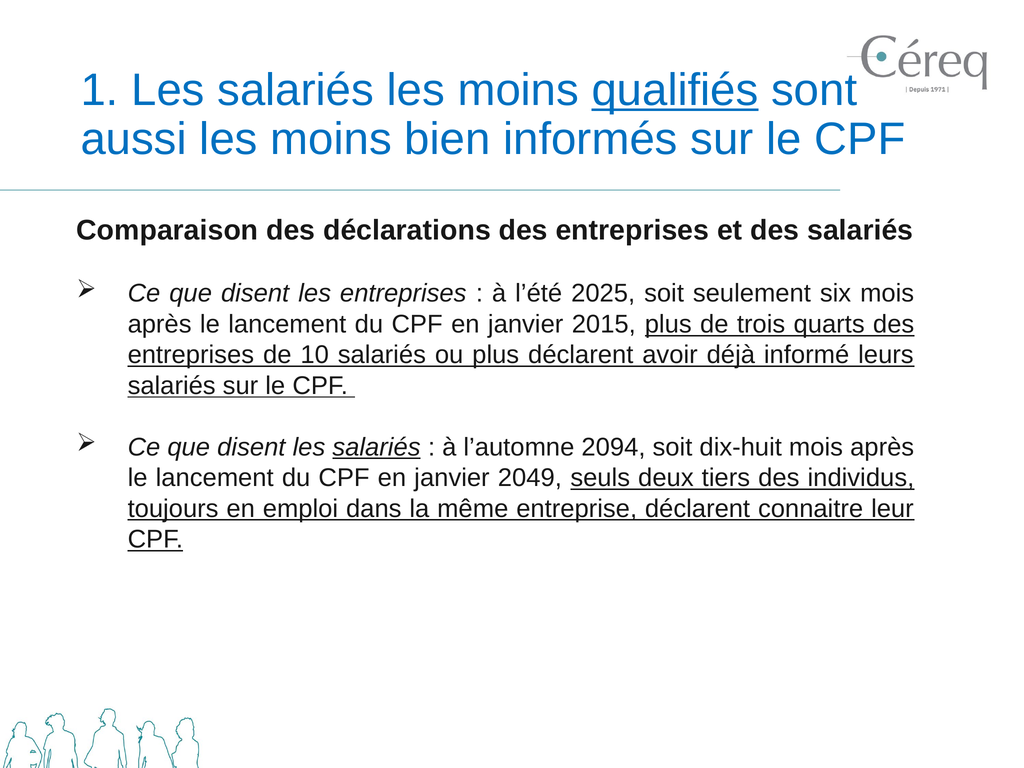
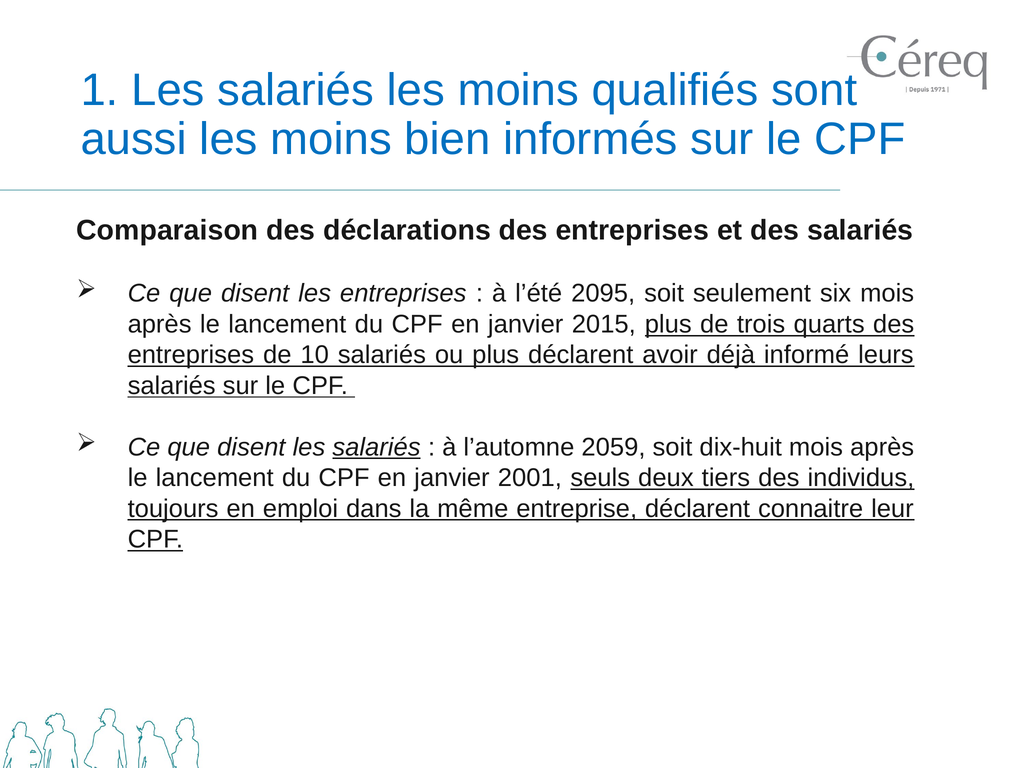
qualifiés underline: present -> none
2025: 2025 -> 2095
2094: 2094 -> 2059
2049: 2049 -> 2001
